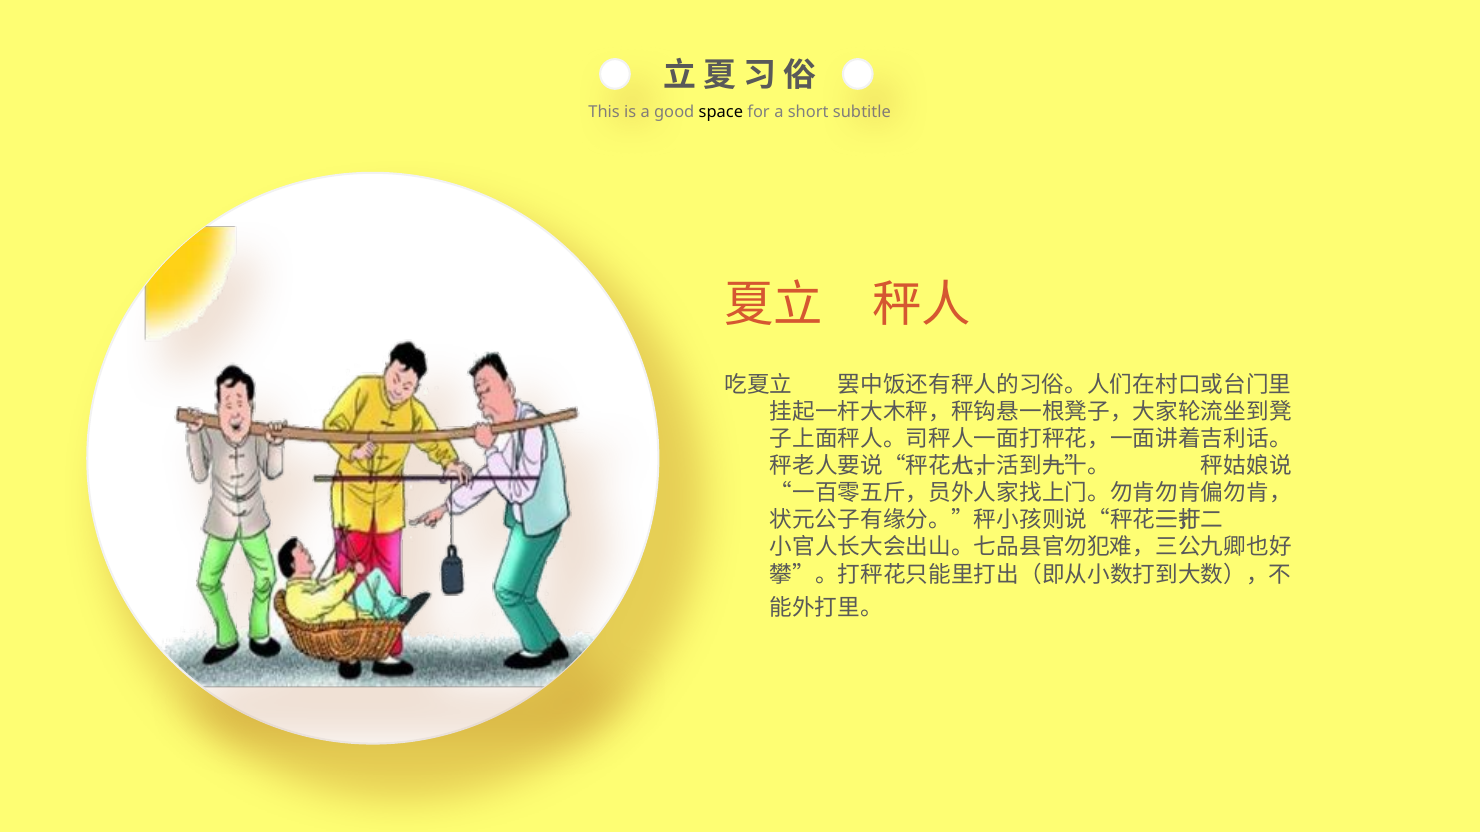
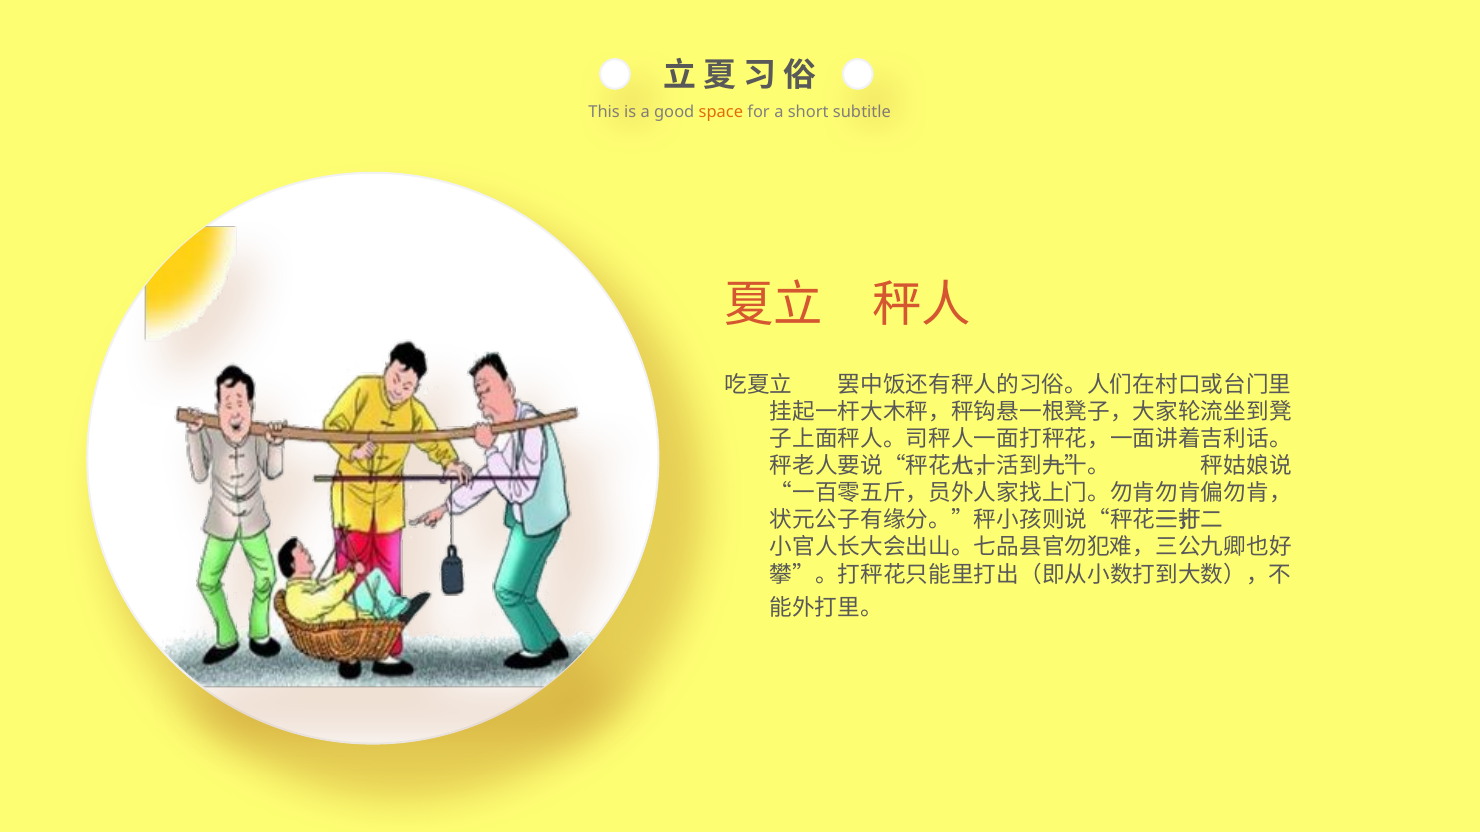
space colour: black -> orange
